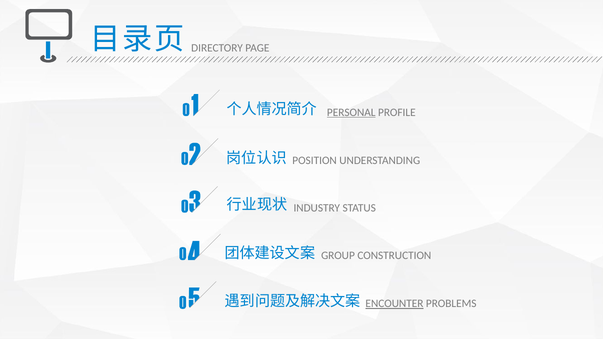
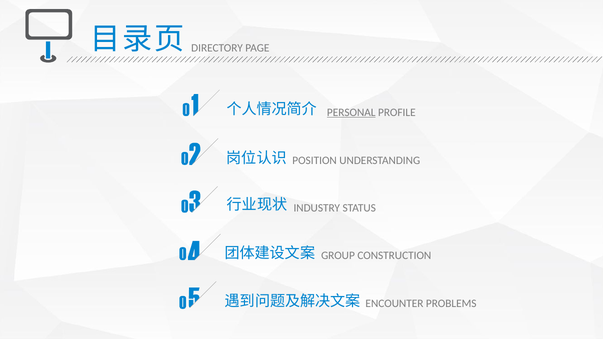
ENCOUNTER underline: present -> none
